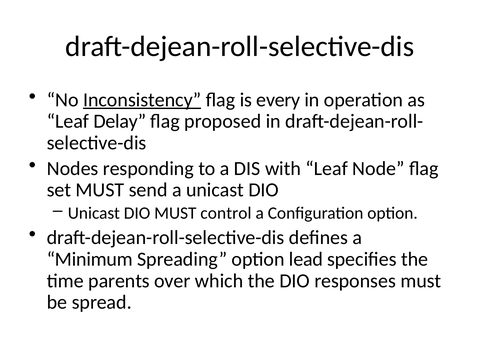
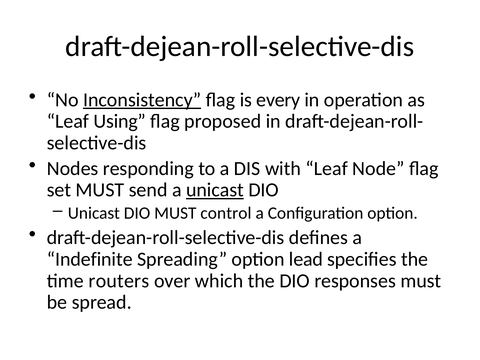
Delay: Delay -> Using
unicast at (215, 190) underline: none -> present
Minimum: Minimum -> Indefinite
parents: parents -> routers
